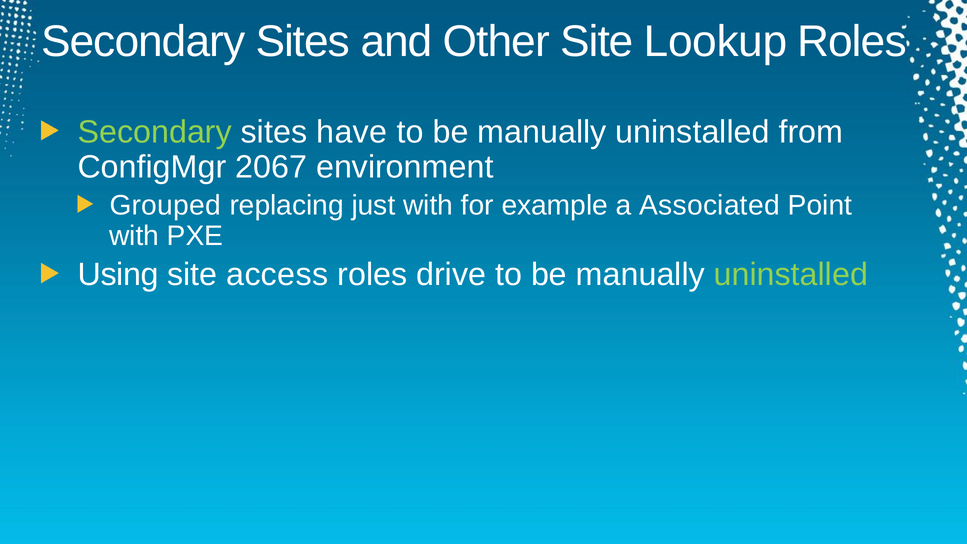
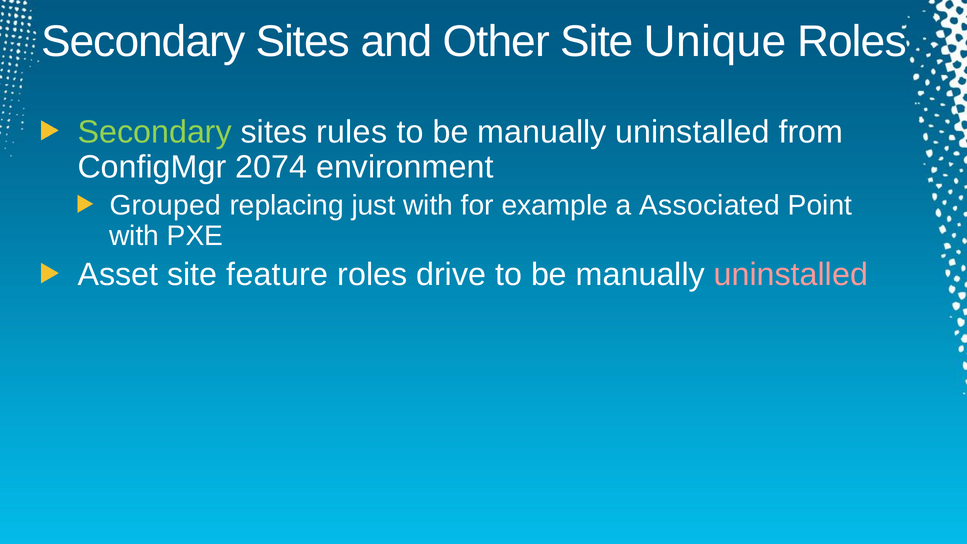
Lookup: Lookup -> Unique
have: have -> rules
2067: 2067 -> 2074
Using: Using -> Asset
access: access -> feature
uninstalled at (791, 275) colour: light green -> pink
